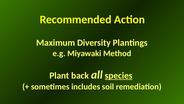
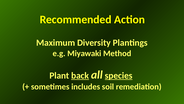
back underline: none -> present
